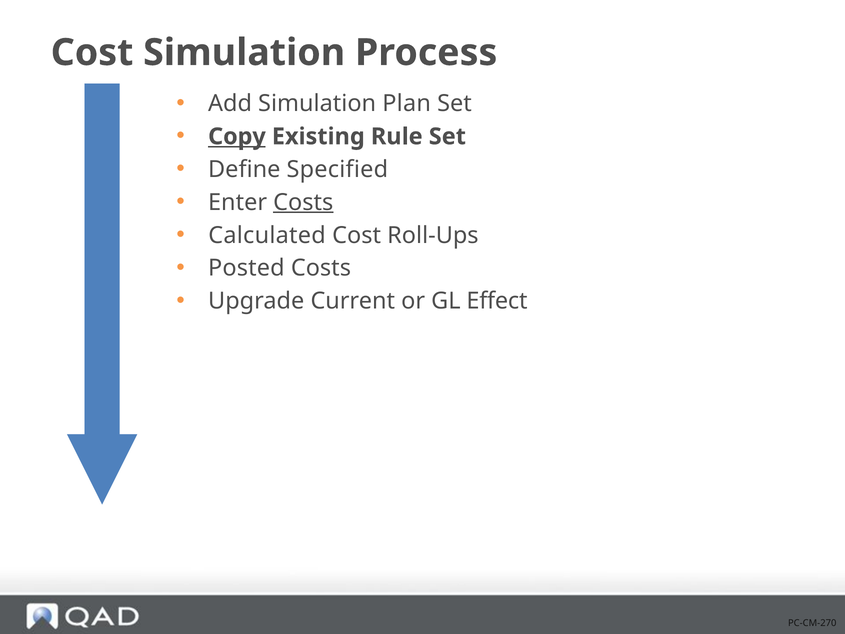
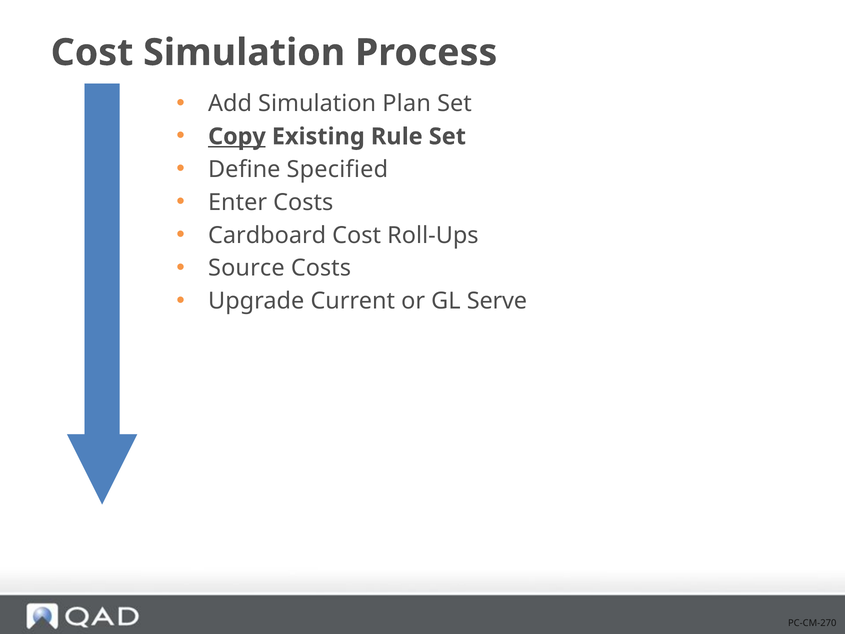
Costs at (303, 202) underline: present -> none
Calculated: Calculated -> Cardboard
Posted: Posted -> Source
Effect: Effect -> Serve
